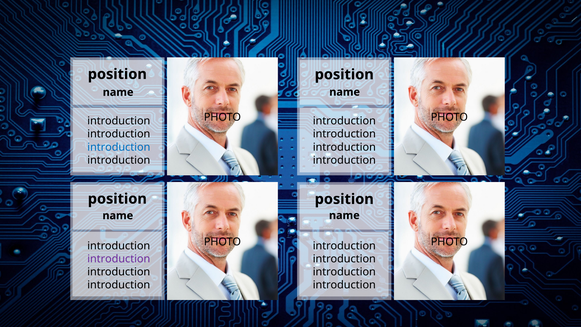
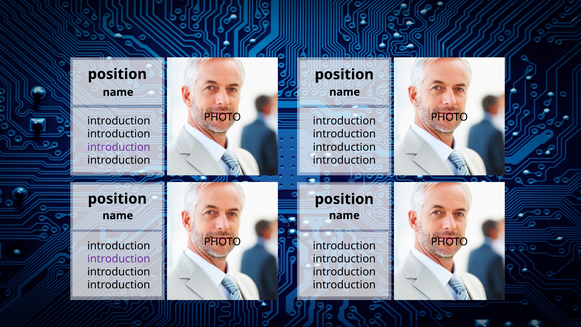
introduction at (119, 147) colour: blue -> purple
